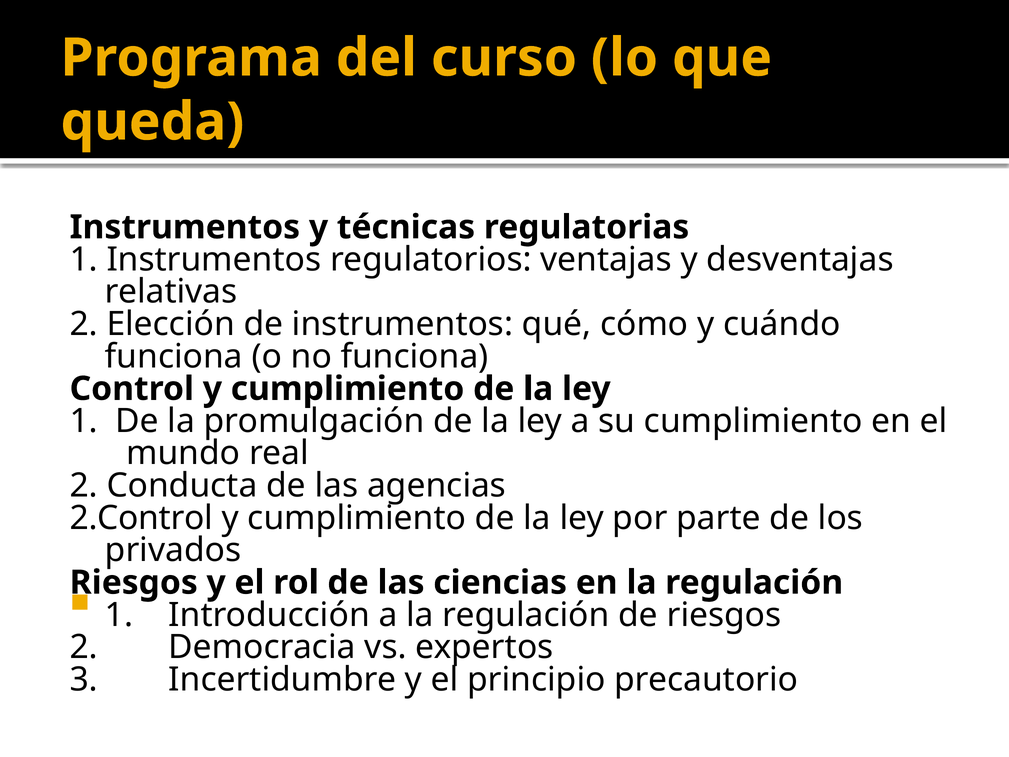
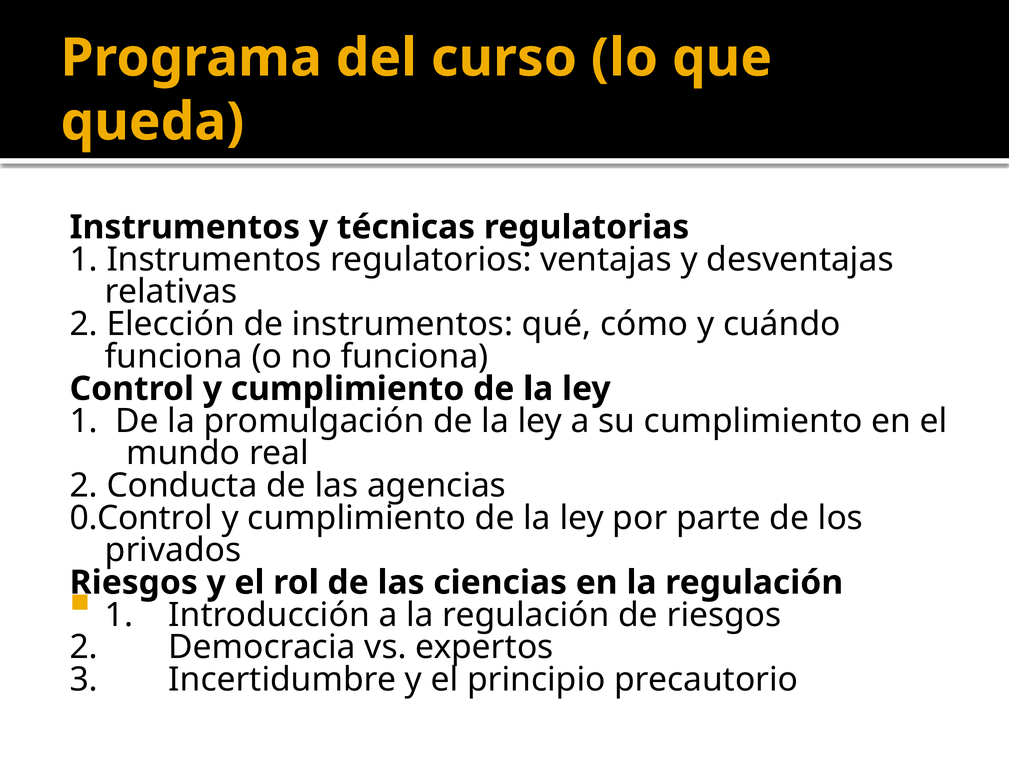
2.Control: 2.Control -> 0.Control
